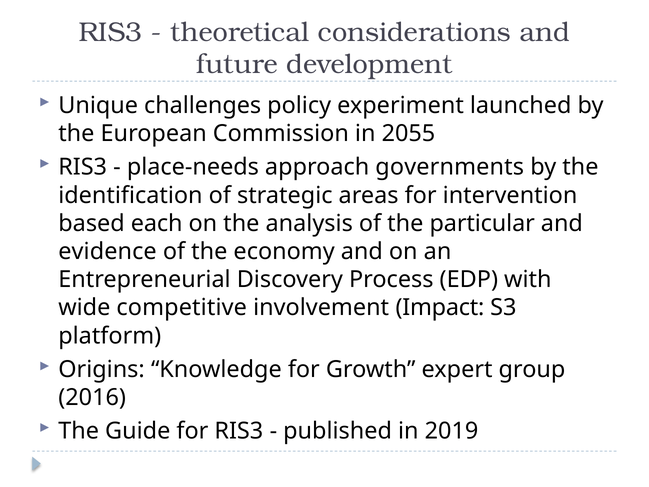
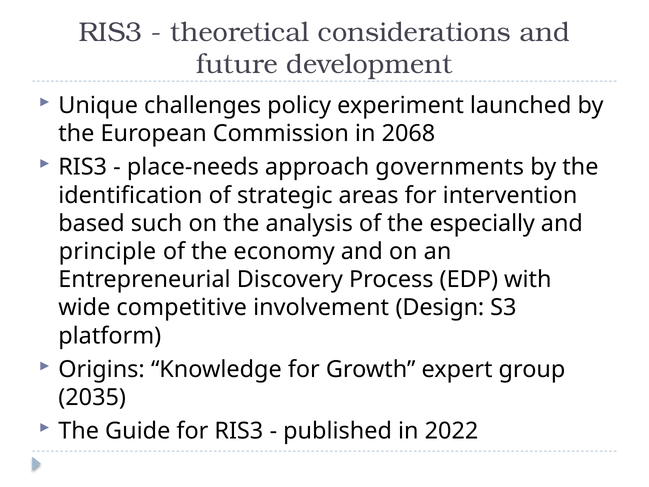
2055: 2055 -> 2068
each: each -> such
particular: particular -> especially
evidence: evidence -> principle
Impact: Impact -> Design
2016: 2016 -> 2035
2019: 2019 -> 2022
